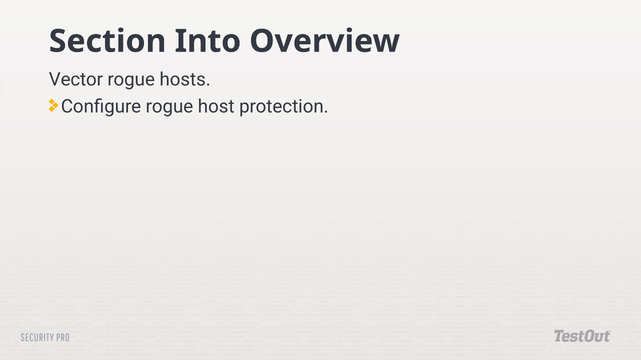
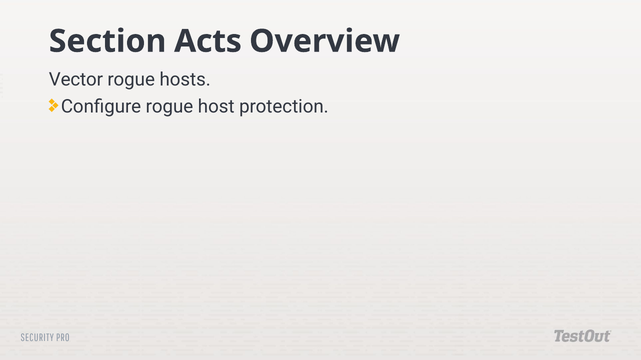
Into: Into -> Acts
